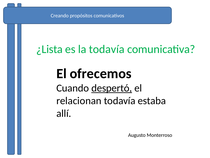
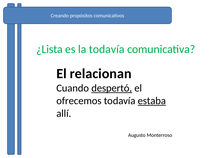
ofrecemos: ofrecemos -> relacionan
relacionan: relacionan -> ofrecemos
estaba underline: none -> present
